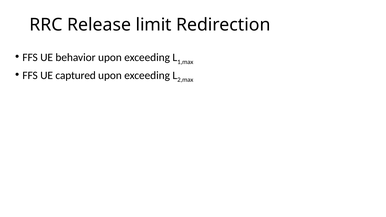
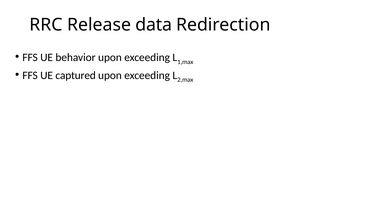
limit: limit -> data
